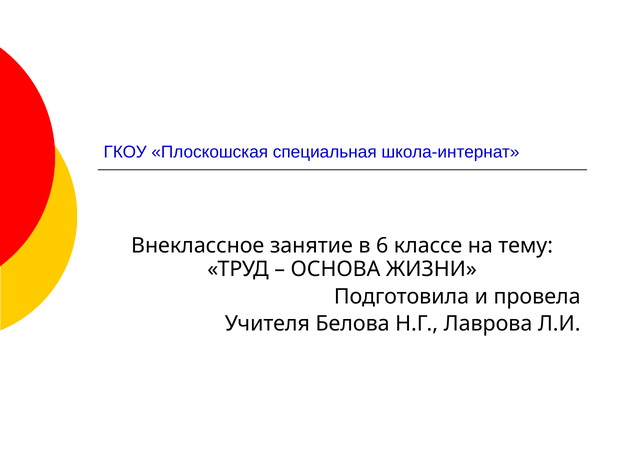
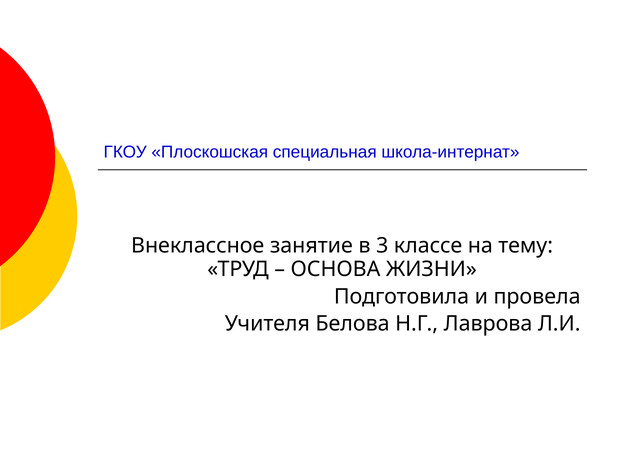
6: 6 -> 3
